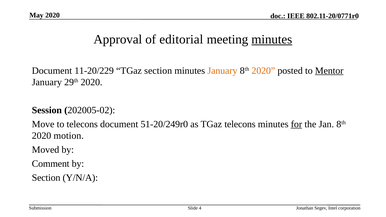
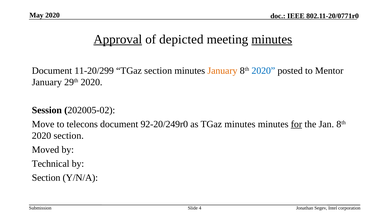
Approval underline: none -> present
editorial: editorial -> depicted
11-20/229: 11-20/229 -> 11-20/299
2020 at (263, 71) colour: orange -> blue
Mentor underline: present -> none
51-20/249r0: 51-20/249r0 -> 92-20/249r0
TGaz telecons: telecons -> minutes
2020 motion: motion -> section
Comment: Comment -> Technical
